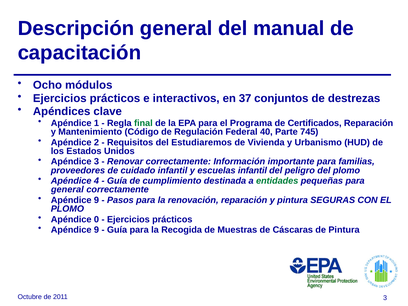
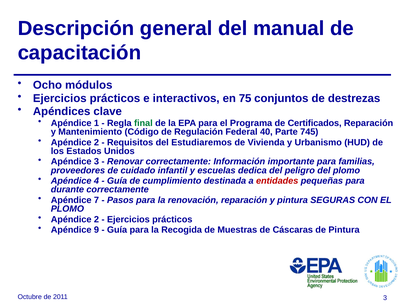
37: 37 -> 75
escuelas infantil: infantil -> dedica
entidades colour: green -> red
general at (67, 190): general -> durante
9 at (96, 200): 9 -> 7
0 at (96, 219): 0 -> 2
